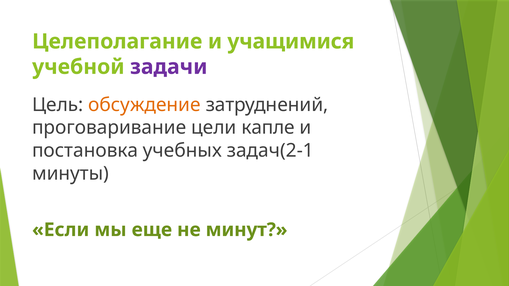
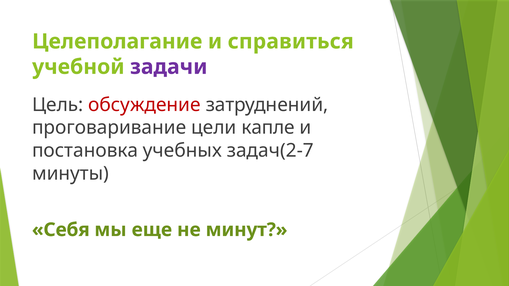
учащимися: учащимися -> справиться
обсуждение colour: orange -> red
задач(2-1: задач(2-1 -> задач(2-7
Если: Если -> Себя
